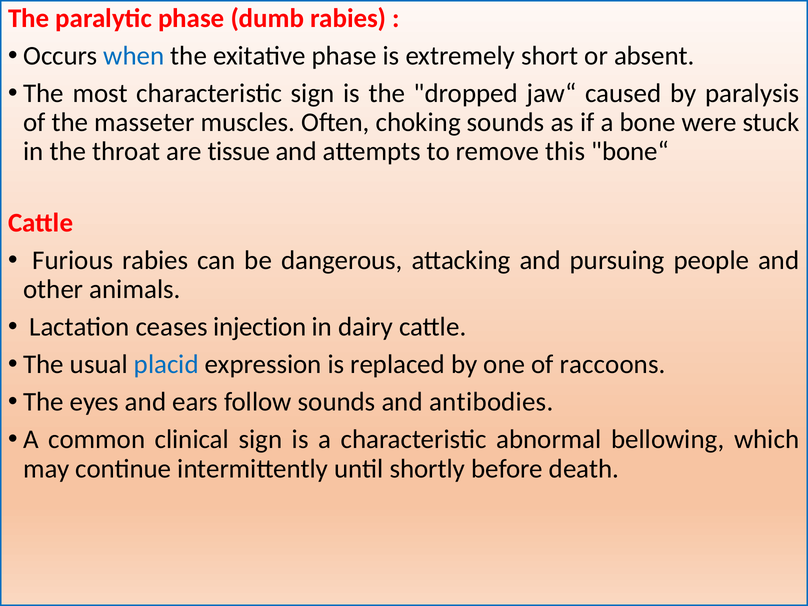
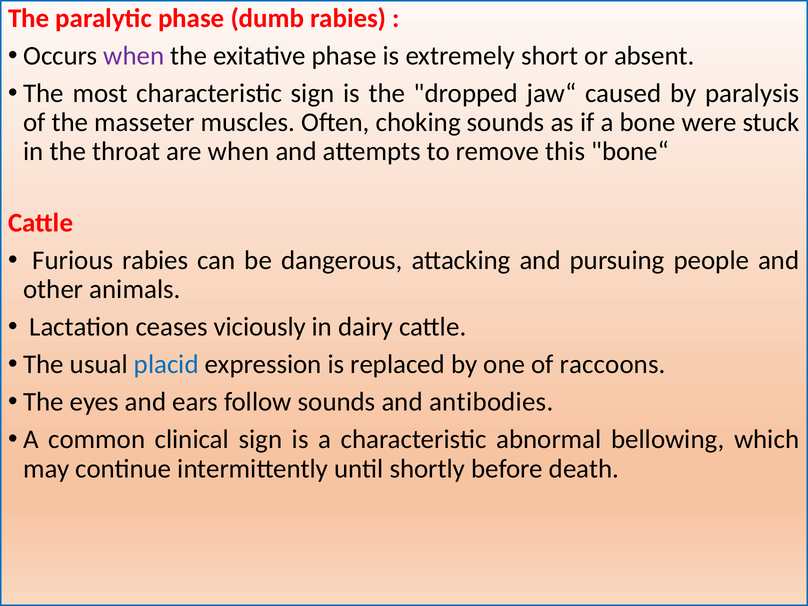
when at (134, 56) colour: blue -> purple
are tissue: tissue -> when
injection: injection -> viciously
